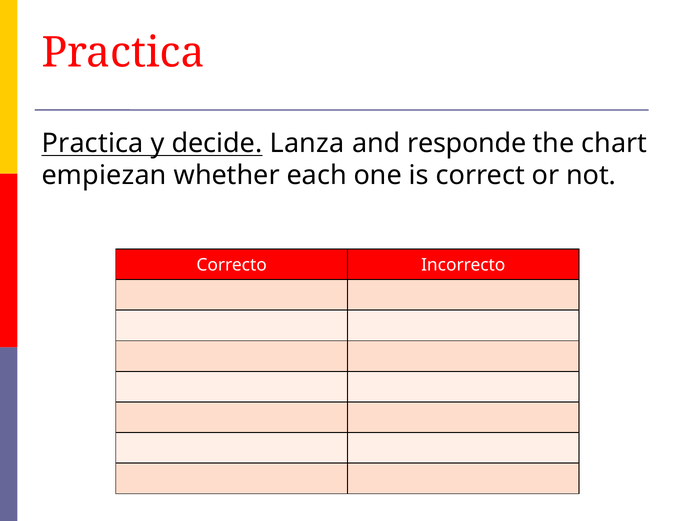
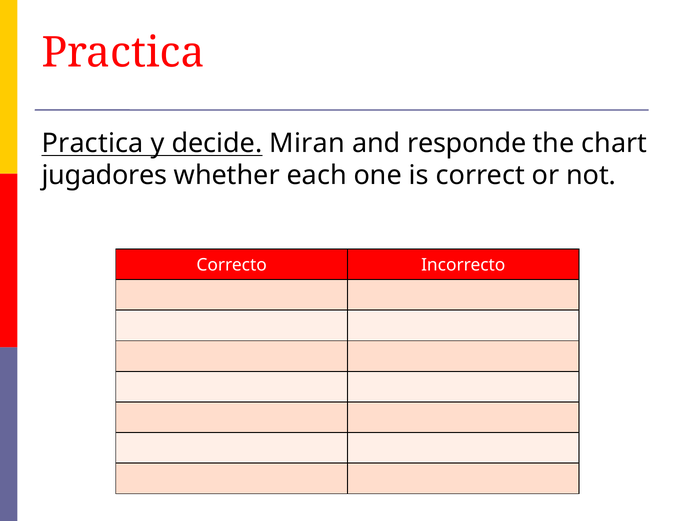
Lanza: Lanza -> Miran
empiezan: empiezan -> jugadores
